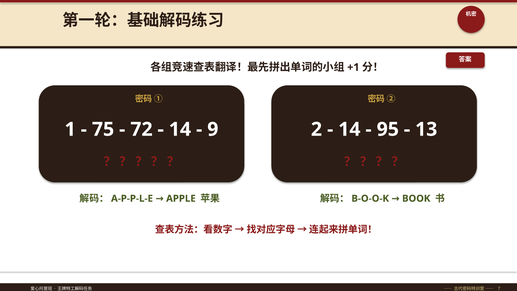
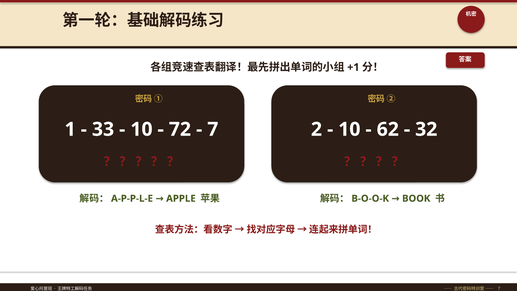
75: 75 -> 33
72 at (141, 129): 72 -> 10
14 at (180, 129): 14 -> 72
9 at (213, 129): 9 -> 7
14 at (349, 129): 14 -> 10
95: 95 -> 62
13: 13 -> 32
